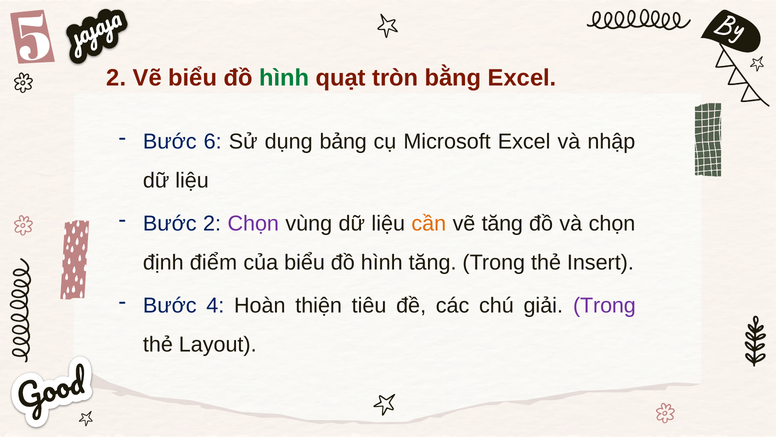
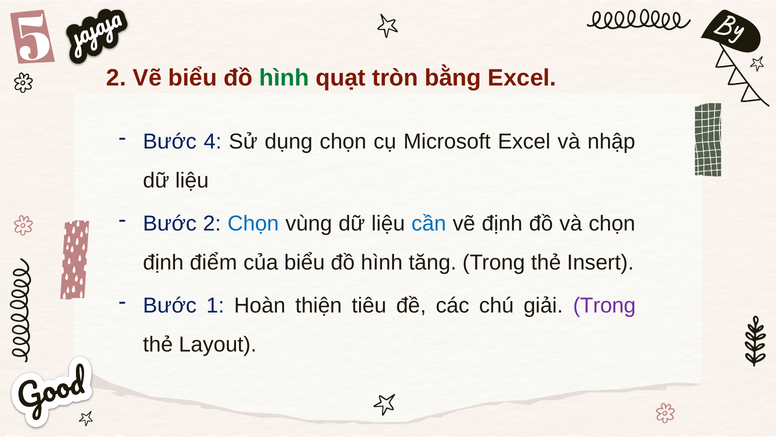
6: 6 -> 4
dụng bảng: bảng -> chọn
Chọn at (253, 224) colour: purple -> blue
cần colour: orange -> blue
vẽ tăng: tăng -> định
4: 4 -> 1
